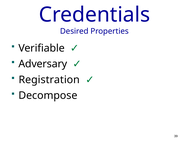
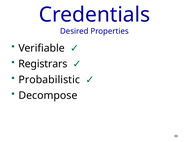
Adversary: Adversary -> Registrars
Registration: Registration -> Probabilistic
